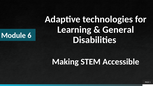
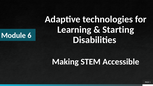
General: General -> Starting
